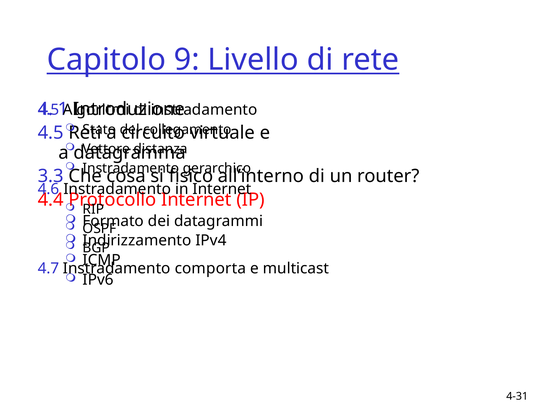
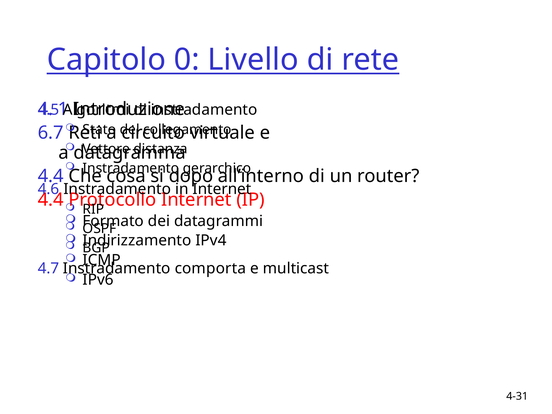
9: 9 -> 0
4.5 at (51, 133): 4.5 -> 6.7
3.3 at (51, 176): 3.3 -> 4.4
fisico: fisico -> dopo
